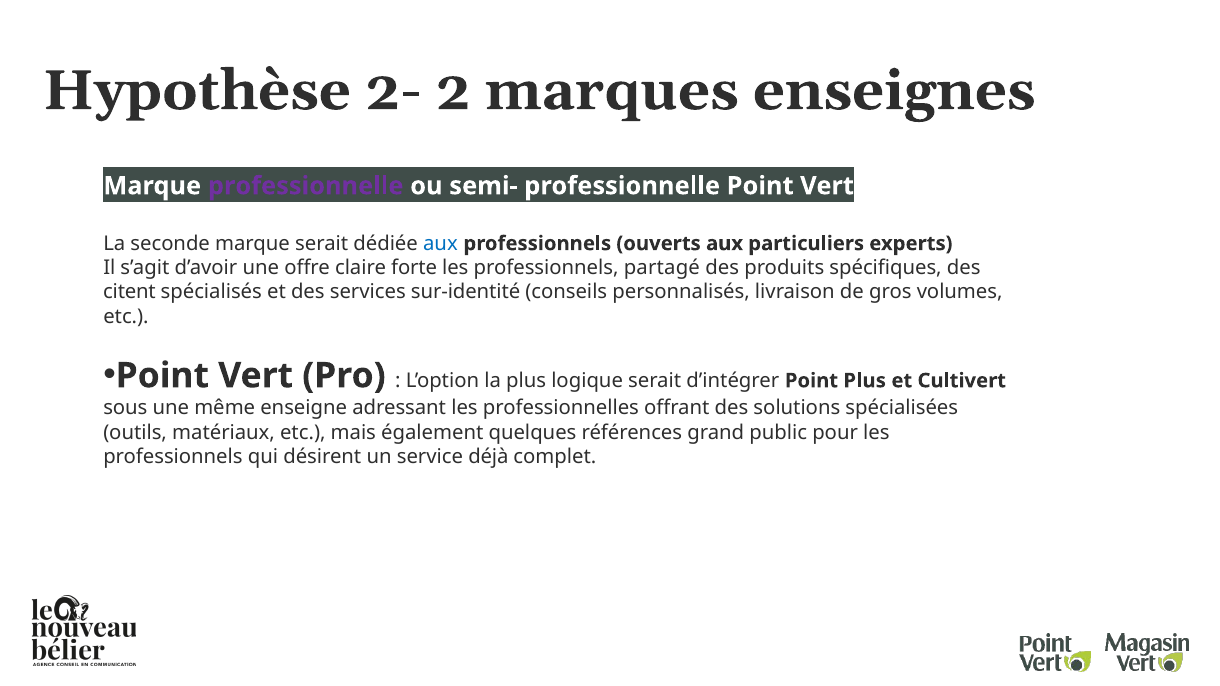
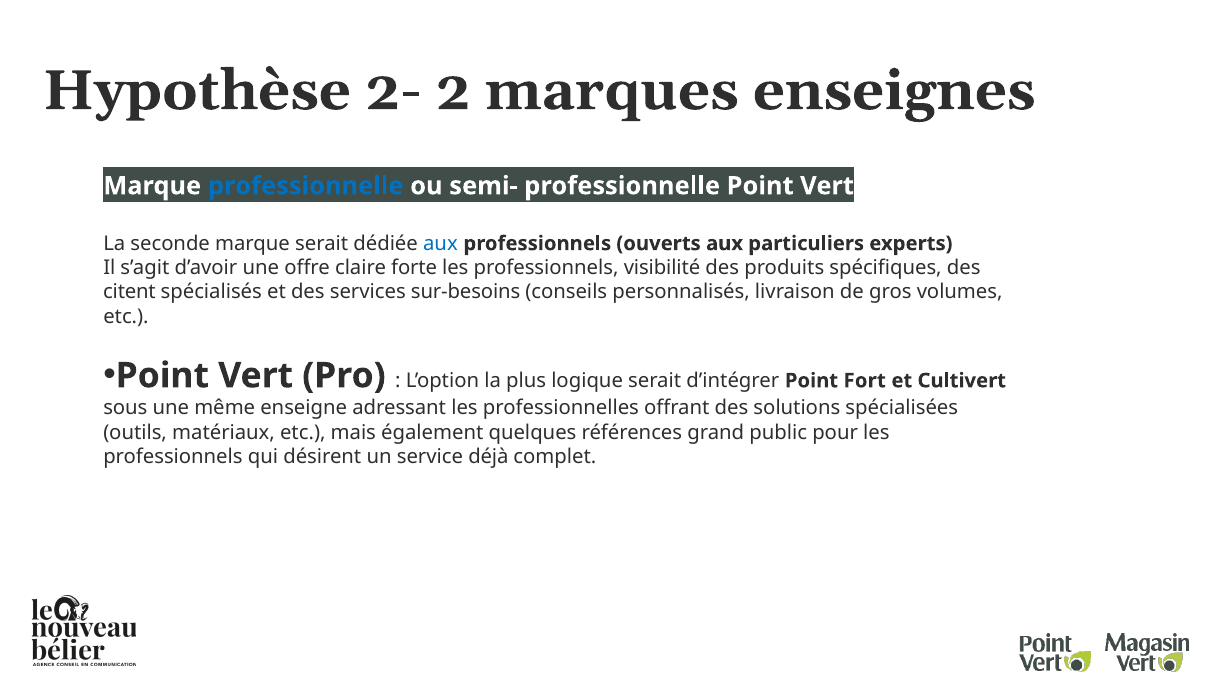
professionnelle at (306, 186) colour: purple -> blue
partagé: partagé -> visibilité
sur-identité: sur-identité -> sur-besoins
Point Plus: Plus -> Fort
